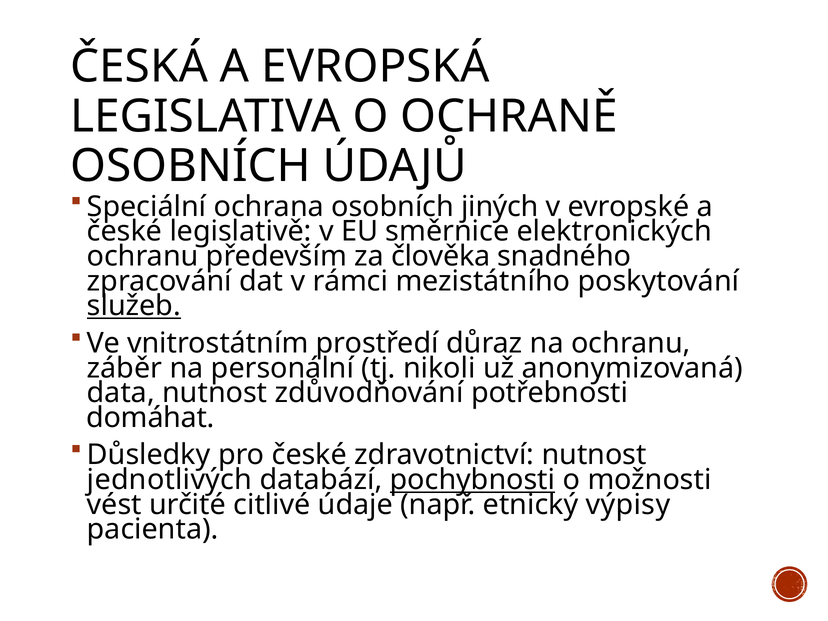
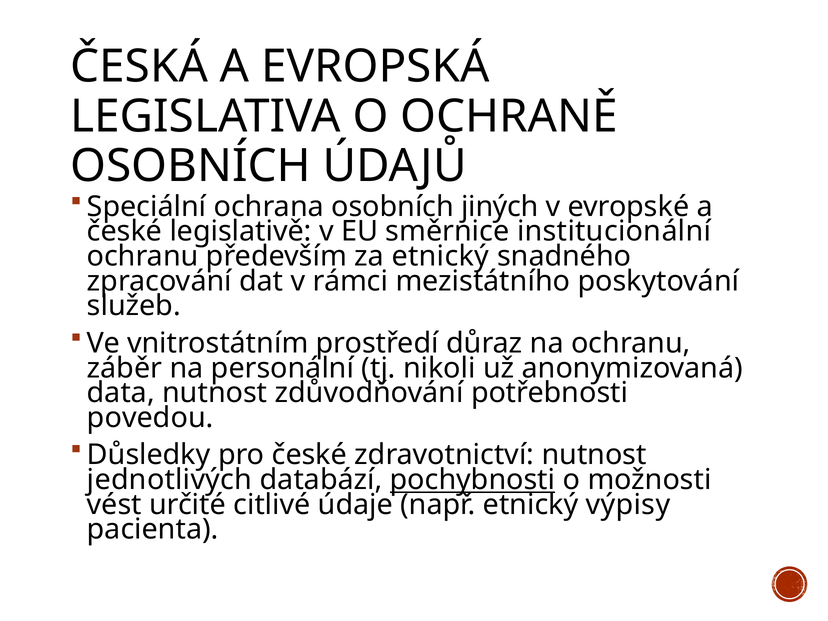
elektronických: elektronických -> institucionální
za člověka: člověka -> etnický
služeb underline: present -> none
domáhat: domáhat -> povedou
